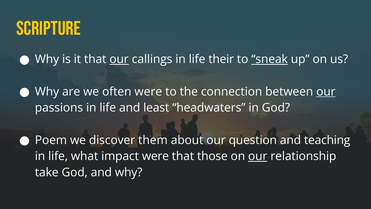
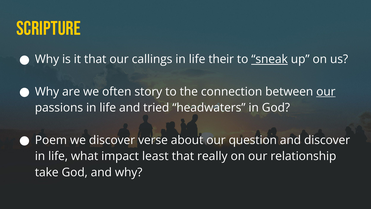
our at (119, 59) underline: present -> none
often were: were -> story
least: least -> tried
them: them -> verse
and teaching: teaching -> discover
impact were: were -> least
those: those -> really
our at (258, 156) underline: present -> none
